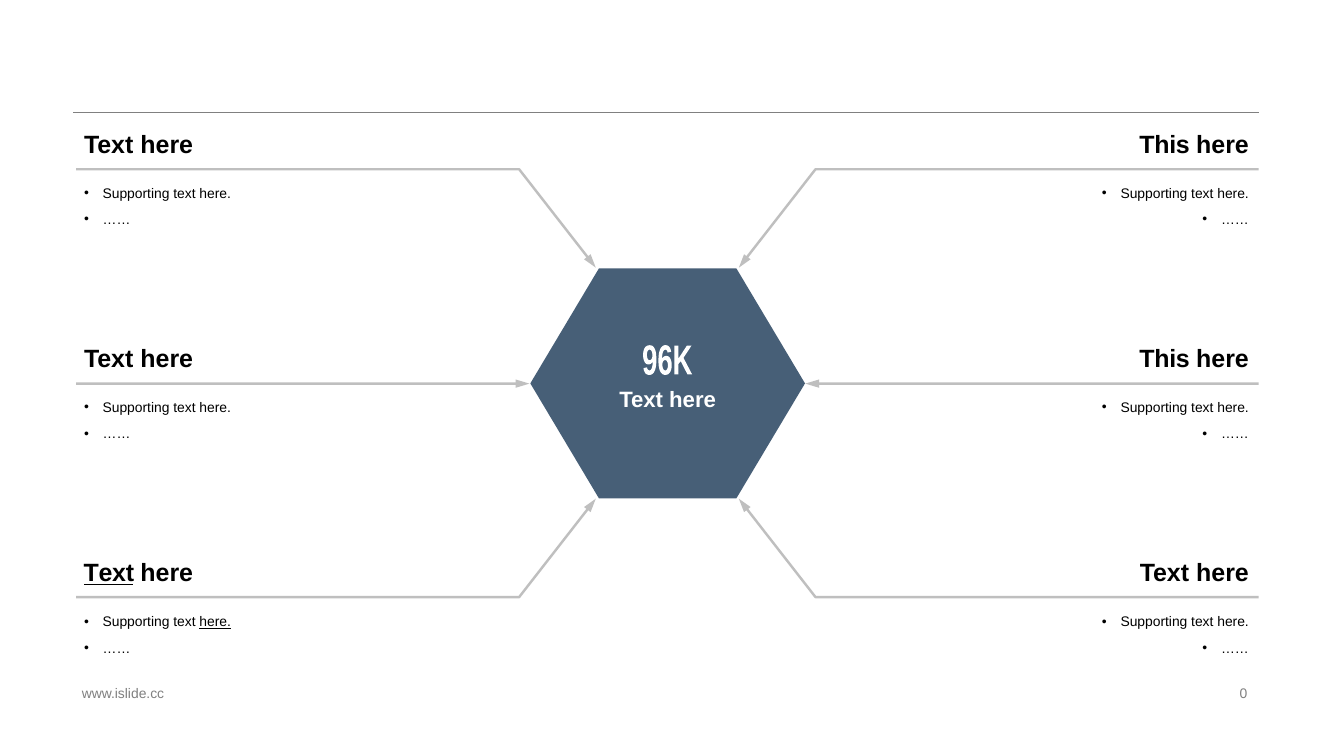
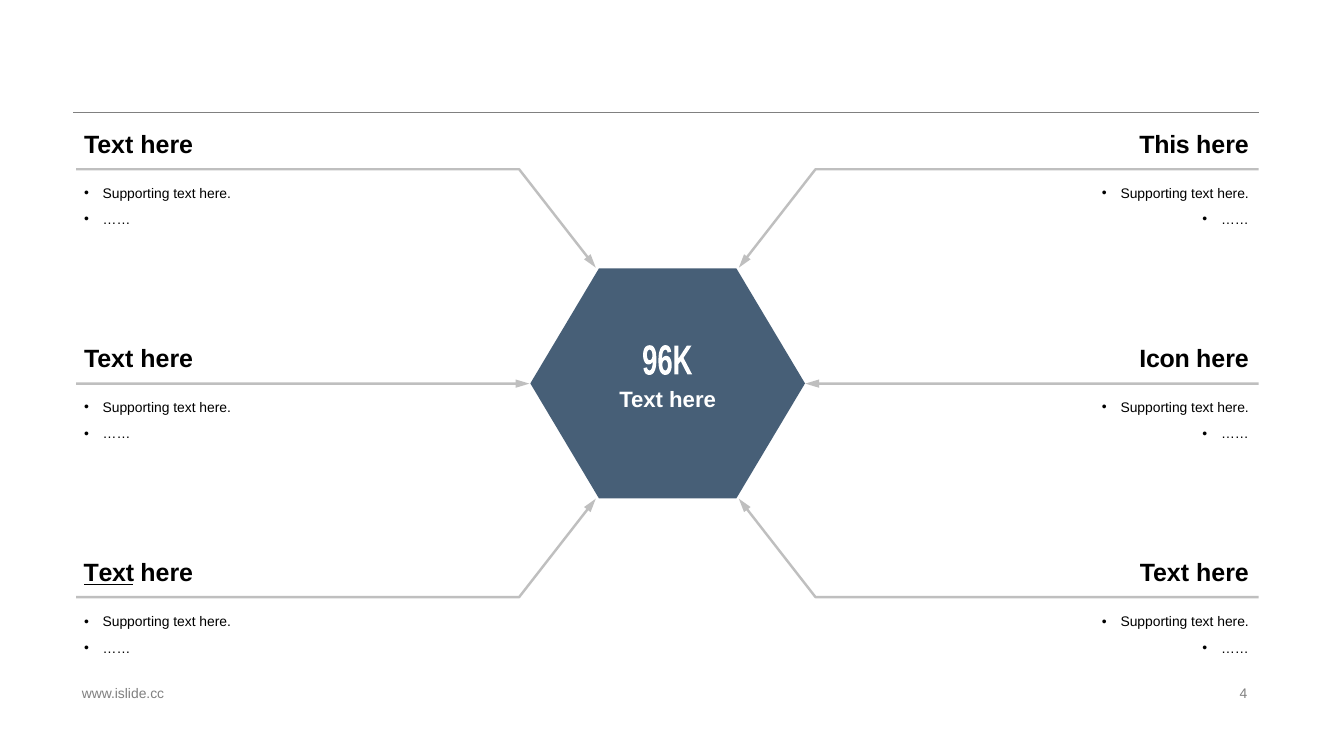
This at (1165, 359): This -> Icon
here at (215, 623) underline: present -> none
0: 0 -> 4
